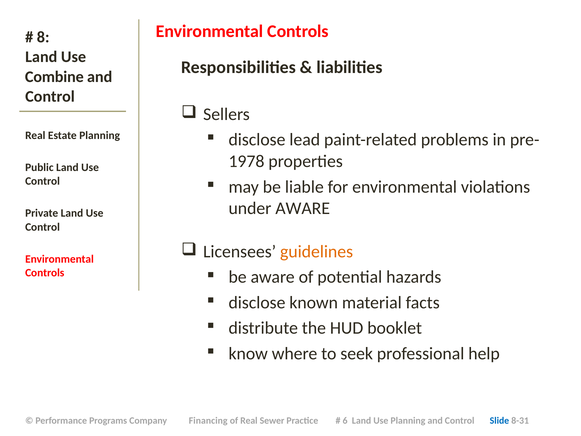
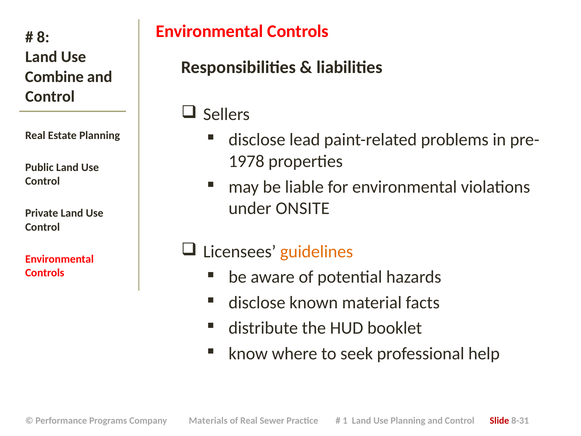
under AWARE: AWARE -> ONSITE
Financing: Financing -> Materials
6: 6 -> 1
Slide colour: blue -> red
